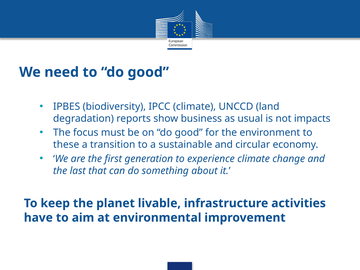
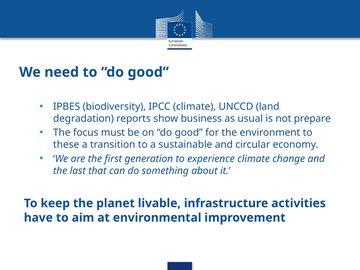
impacts: impacts -> prepare
